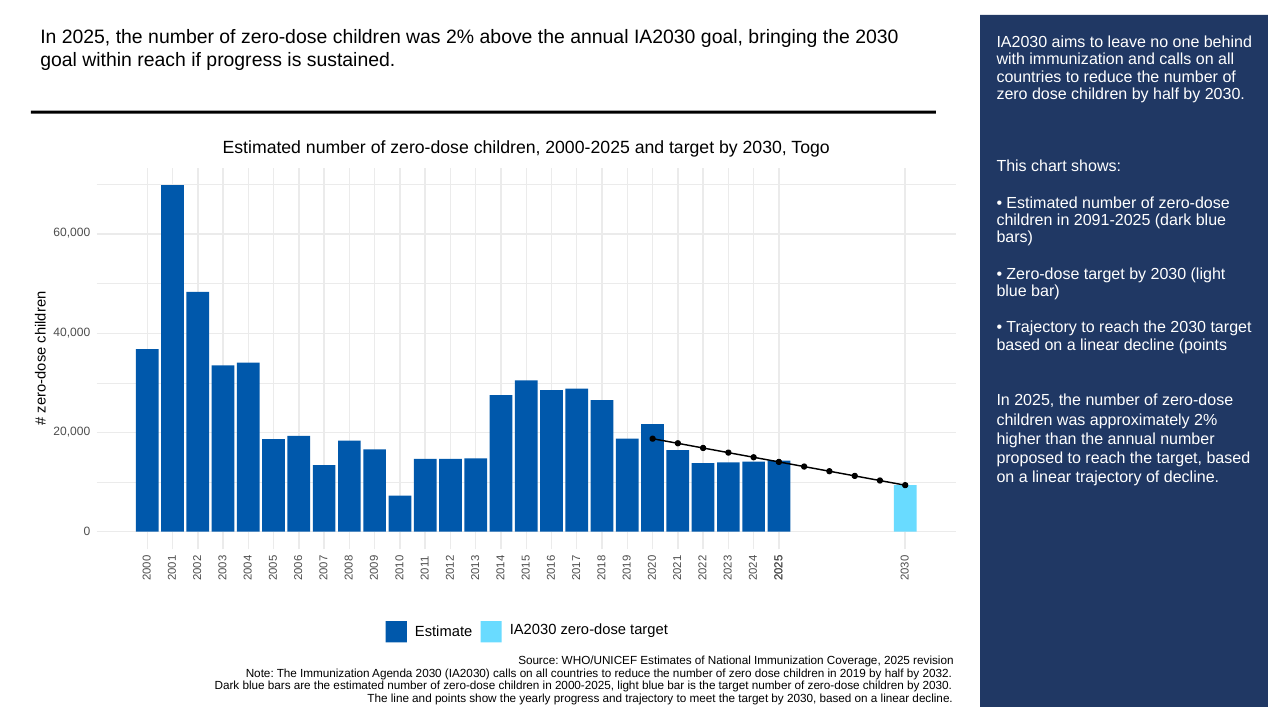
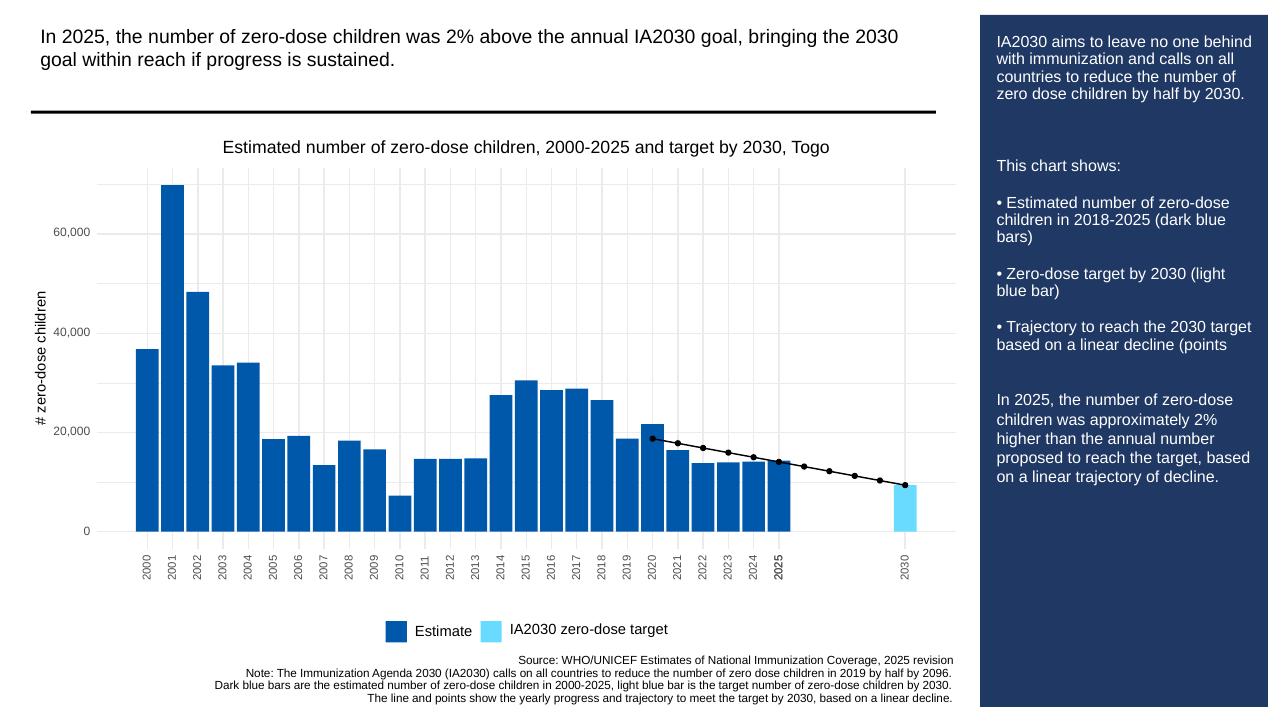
2091-2025: 2091-2025 -> 2018-2025
2032: 2032 -> 2096
